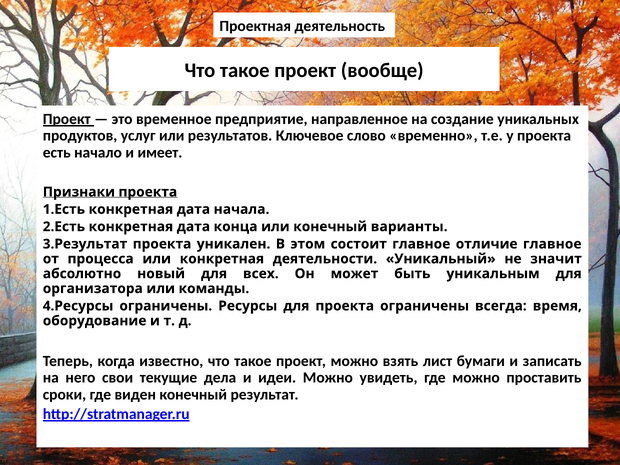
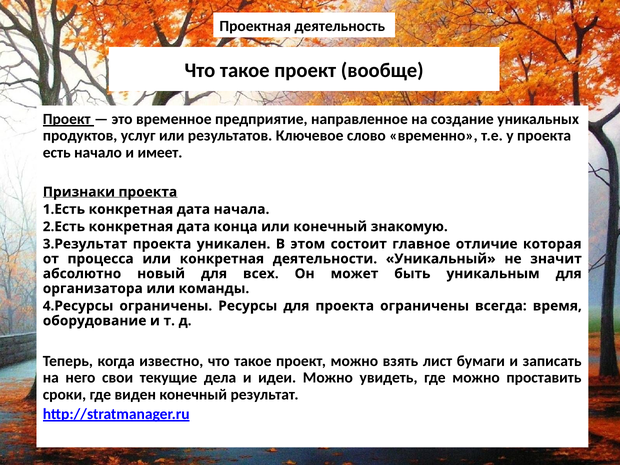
варианты: варианты -> знакомую
отличие главное: главное -> которая
